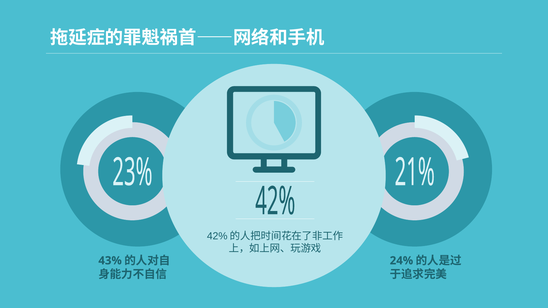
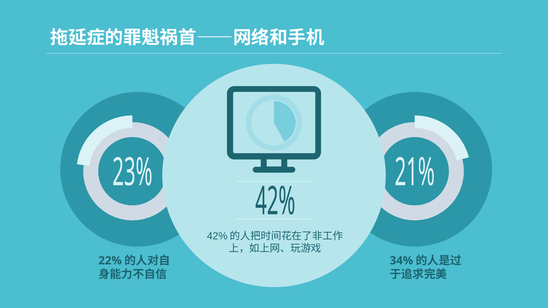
43%: 43% -> 22%
24%: 24% -> 34%
